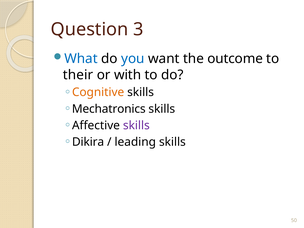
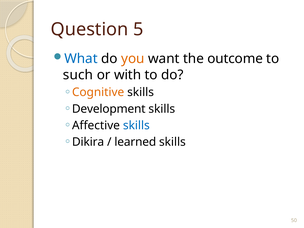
3: 3 -> 5
you colour: blue -> orange
their: their -> such
Mechatronics: Mechatronics -> Development
skills at (136, 125) colour: purple -> blue
leading: leading -> learned
